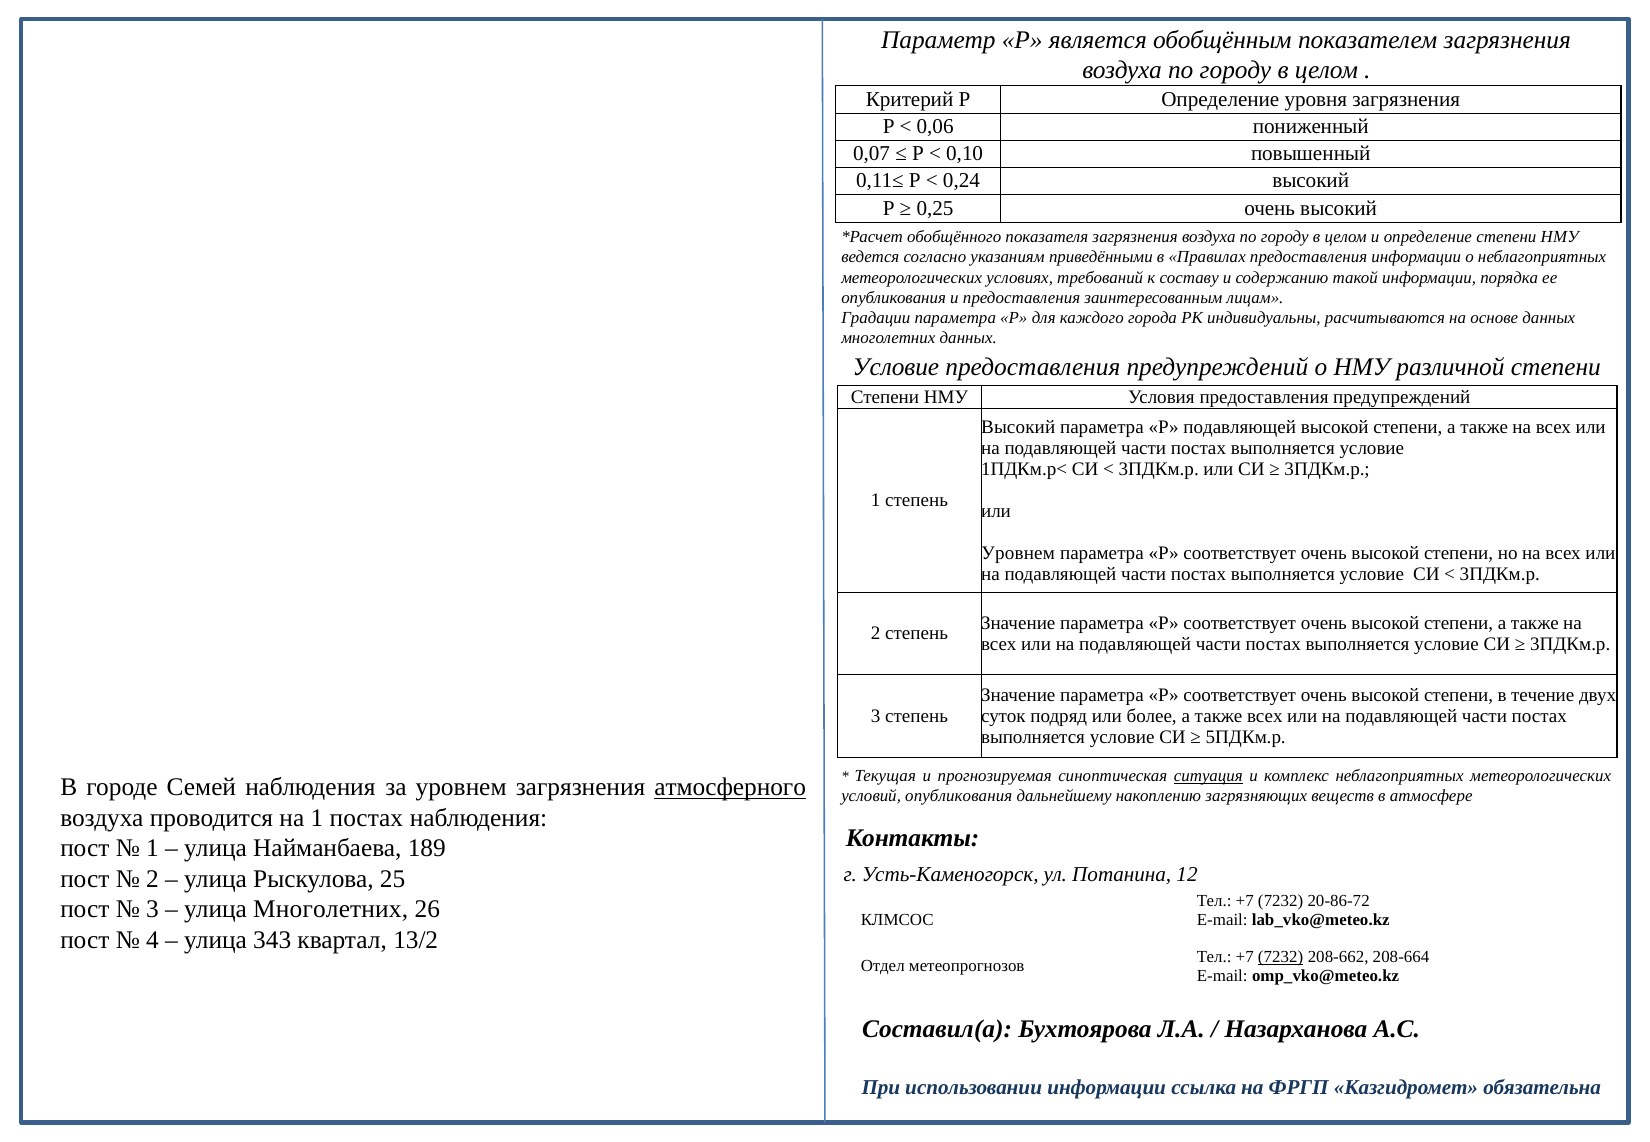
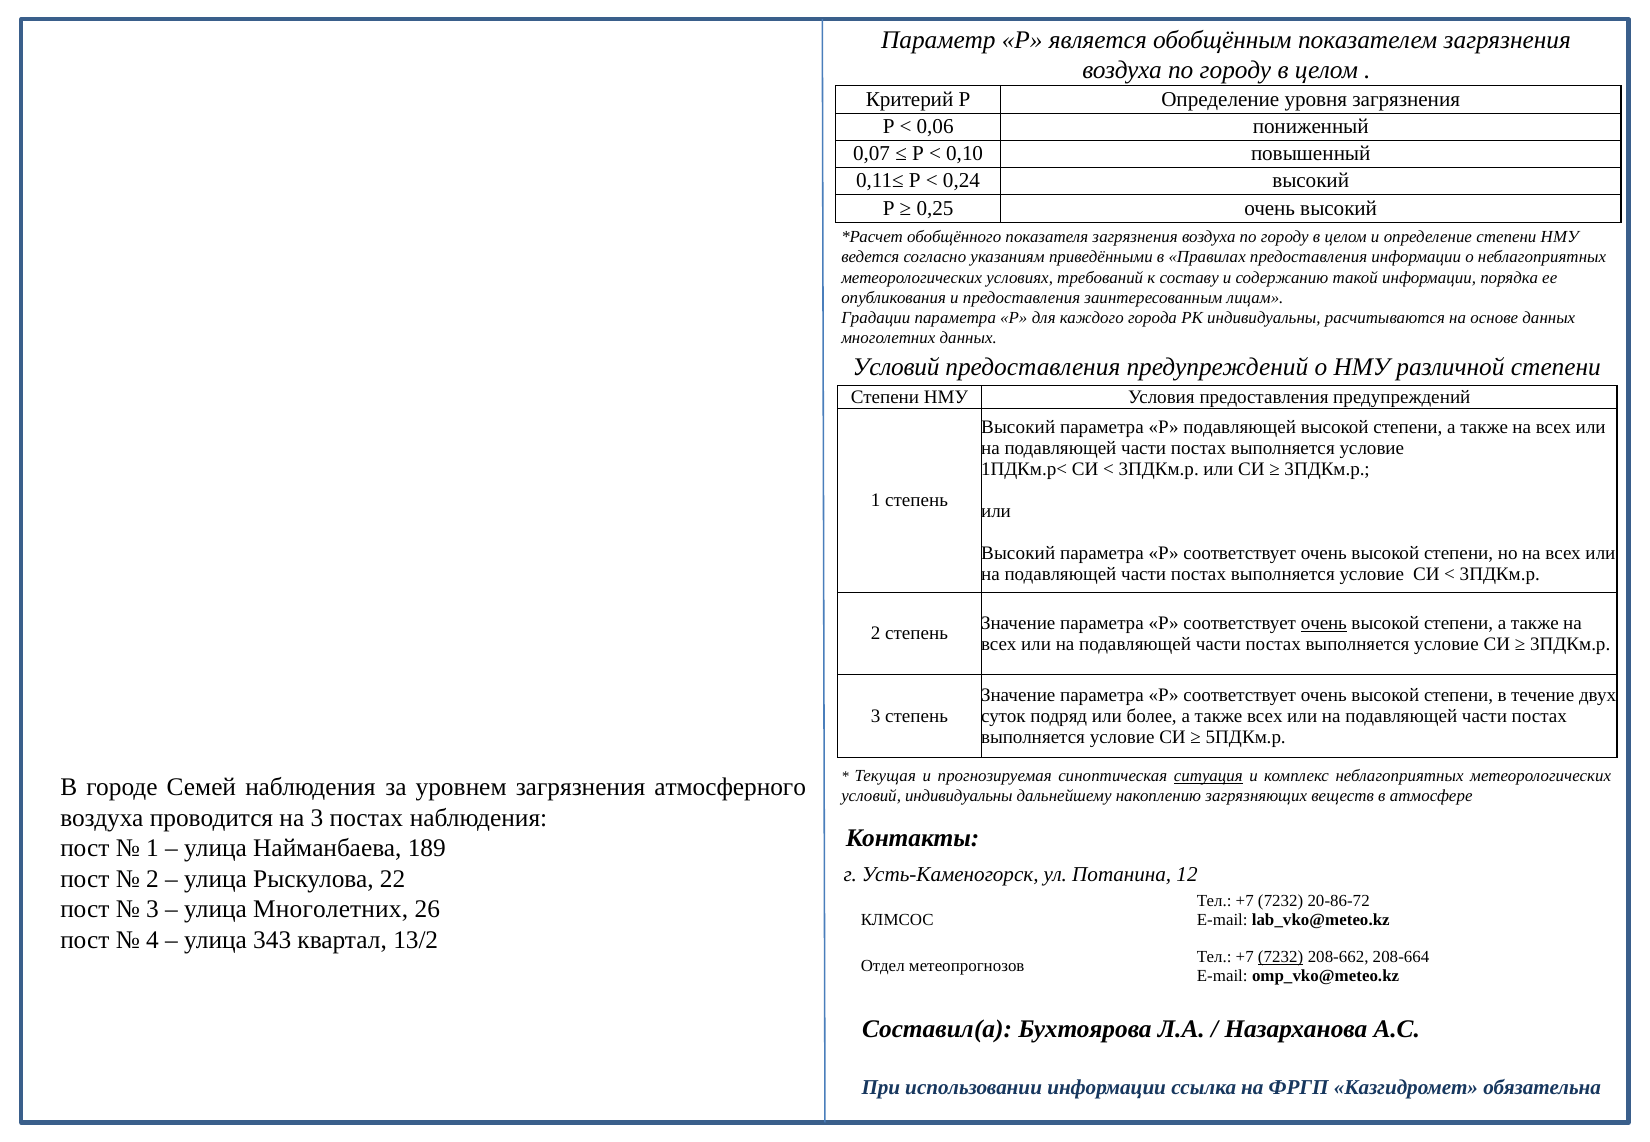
Условие at (896, 367): Условие -> Условий
Уровнем at (1018, 554): Уровнем -> Высокий
очень at (1324, 623) underline: none -> present
атмосферного underline: present -> none
условий опубликования: опубликования -> индивидуальны
на 1: 1 -> 3
25: 25 -> 22
